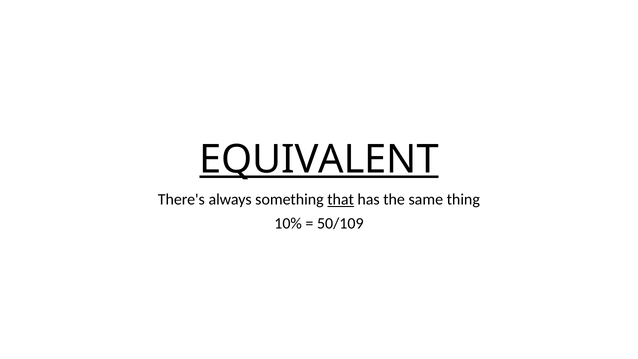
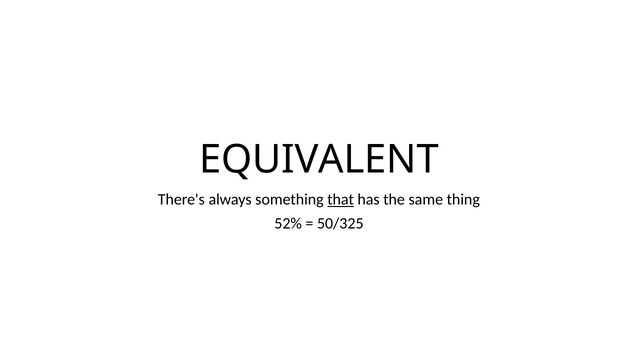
EQUIVALENT underline: present -> none
10%: 10% -> 52%
50/109: 50/109 -> 50/325
